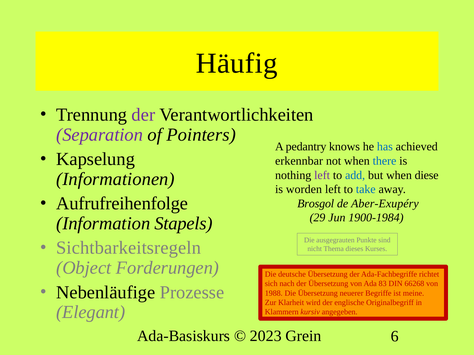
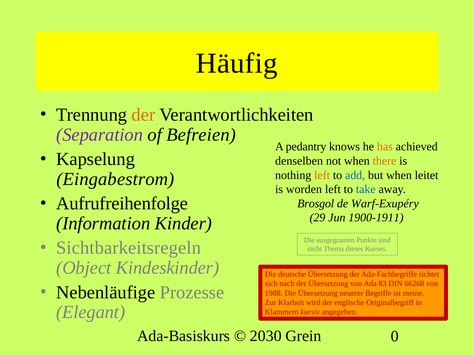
der at (143, 115) colour: purple -> orange
Pointers: Pointers -> Befreien
has colour: blue -> orange
erkennbar: erkennbar -> denselben
there colour: blue -> orange
left at (322, 175) colour: purple -> orange
diese: diese -> leitet
Informationen: Informationen -> Eingabestrom
Aber-Exupéry: Aber-Exupéry -> Warf-Exupéry
1900-1984: 1900-1984 -> 1900-1911
Stapels: Stapels -> Kinder
Forderungen: Forderungen -> Kindeskinder
2023: 2023 -> 2030
6: 6 -> 0
